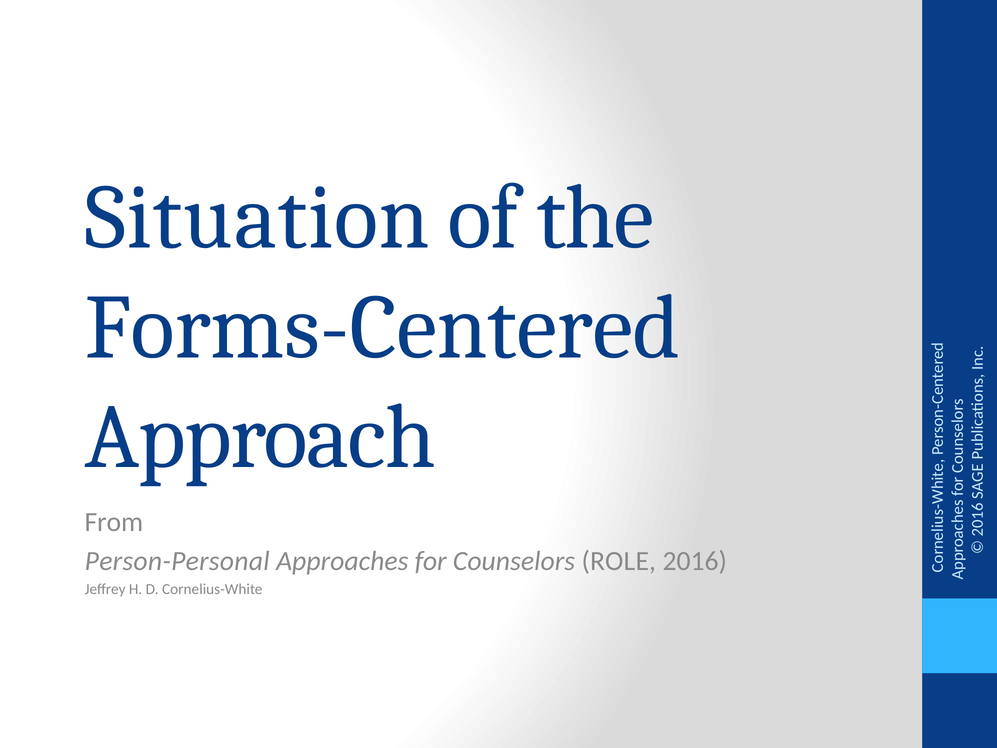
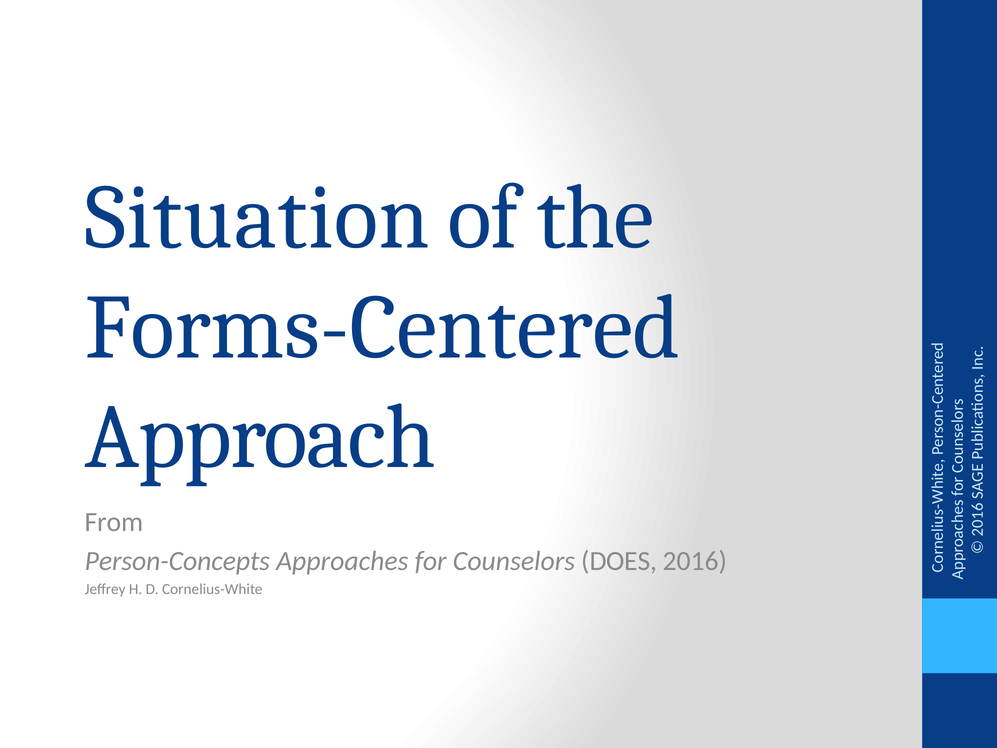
Person-Personal: Person-Personal -> Person-Concepts
ROLE: ROLE -> DOES
